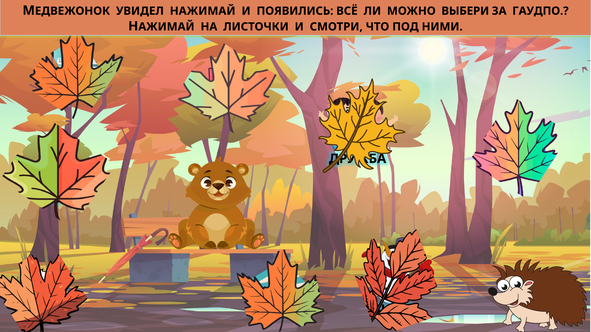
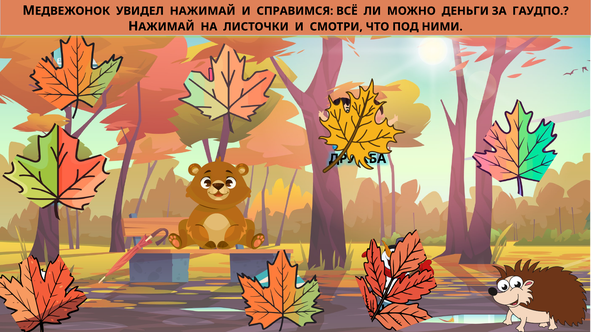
ПОЯВИЛИСЬ: ПОЯВИЛИСЬ -> СПРАВИМСЯ
ВЫБЕРИ: ВЫБЕРИ -> ДЕНЬГИ
